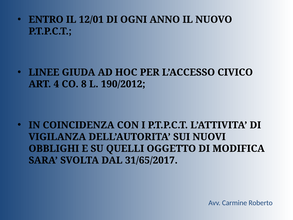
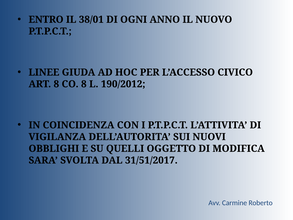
12/01: 12/01 -> 38/01
ART 4: 4 -> 8
31/65/2017: 31/65/2017 -> 31/51/2017
